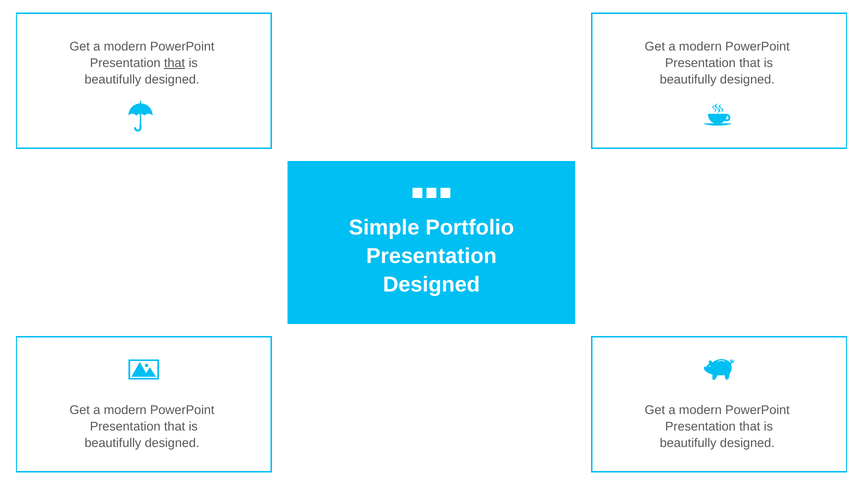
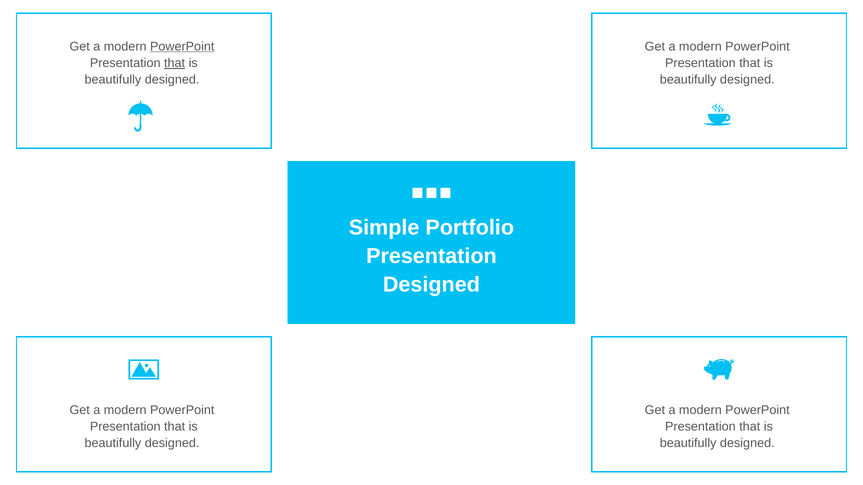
PowerPoint at (182, 46) underline: none -> present
